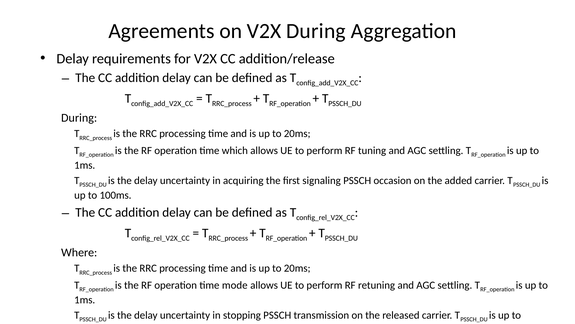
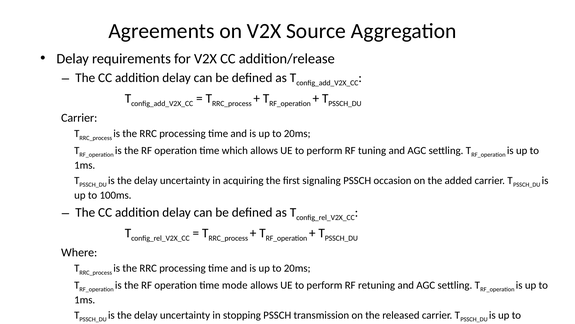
V2X During: During -> Source
During at (79, 118): During -> Carrier
